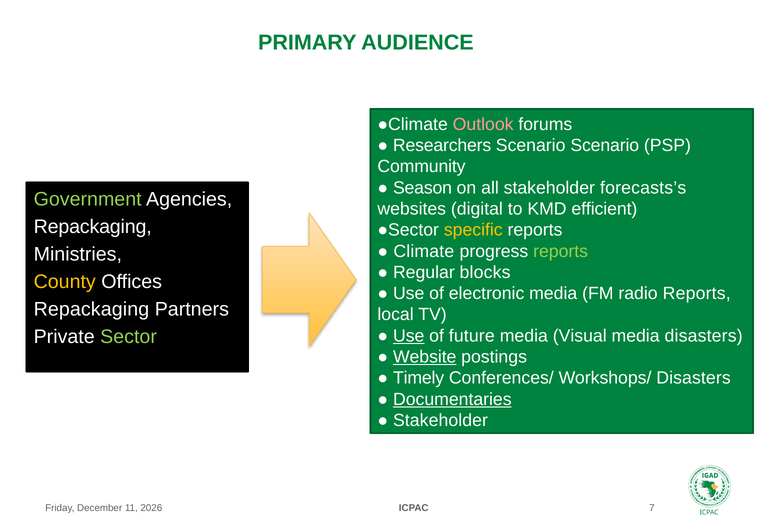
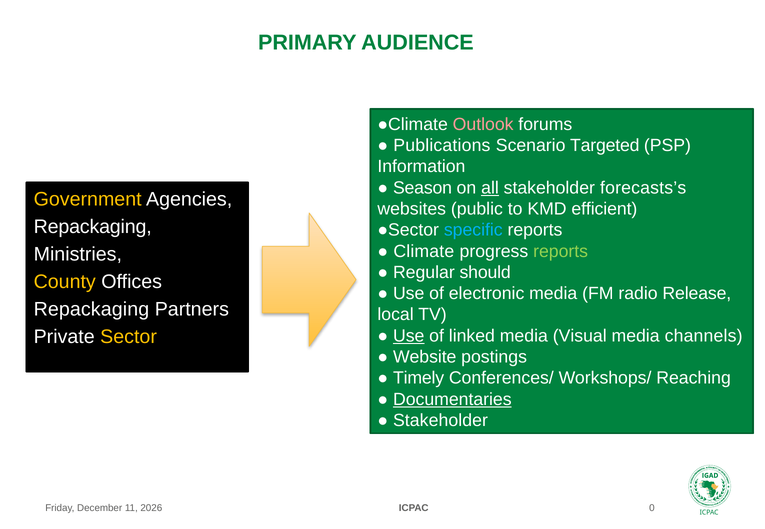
Researchers: Researchers -> Publications
Scenario Scenario: Scenario -> Targeted
Community: Community -> Information
all underline: none -> present
Government colour: light green -> yellow
digital: digital -> public
specific colour: yellow -> light blue
blocks: blocks -> should
radio Reports: Reports -> Release
Sector colour: light green -> yellow
future: future -> linked
media disasters: disasters -> channels
Website underline: present -> none
Workshops/ Disasters: Disasters -> Reaching
7: 7 -> 0
